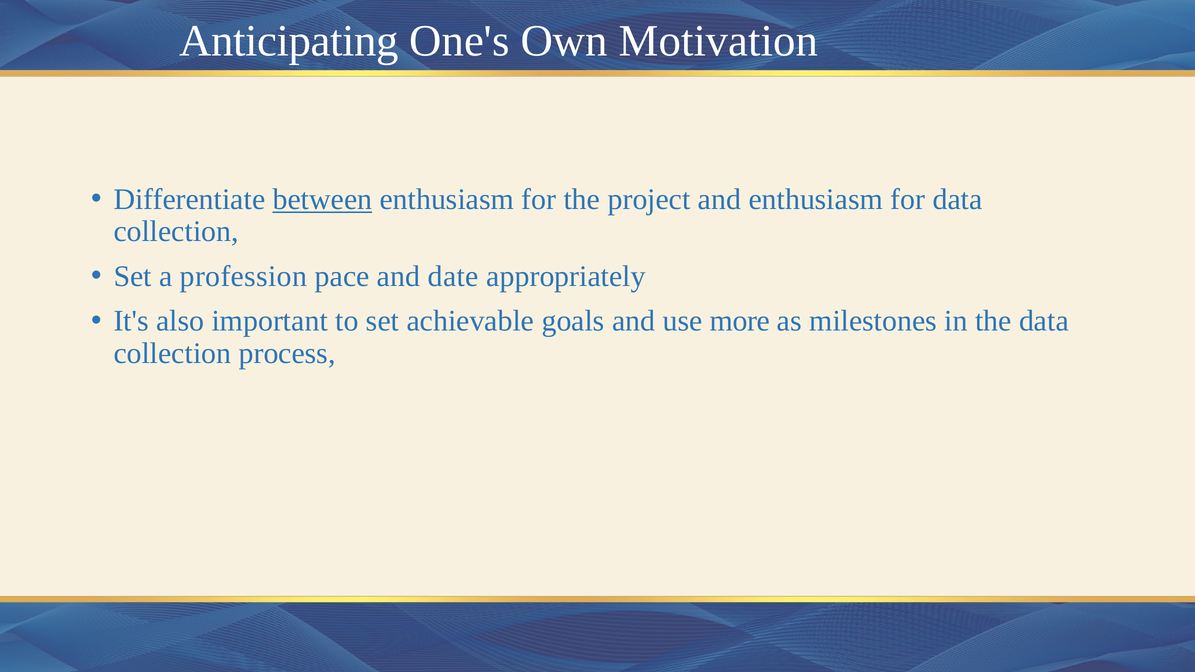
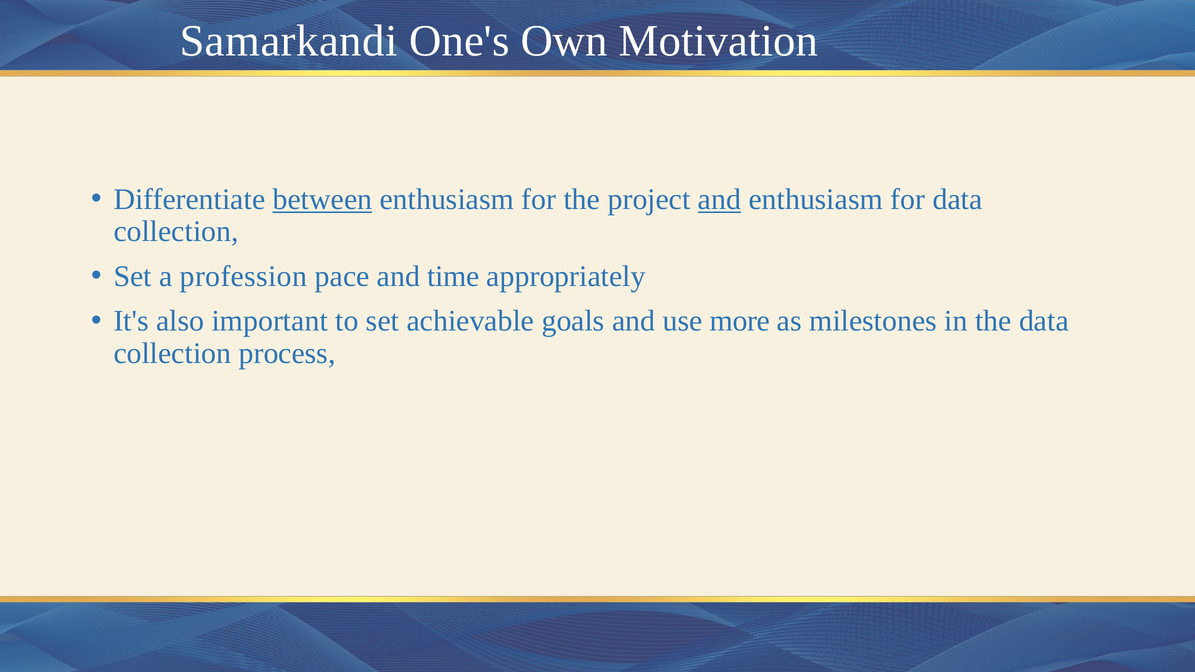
Anticipating: Anticipating -> Samarkandi
and at (719, 199) underline: none -> present
date: date -> time
